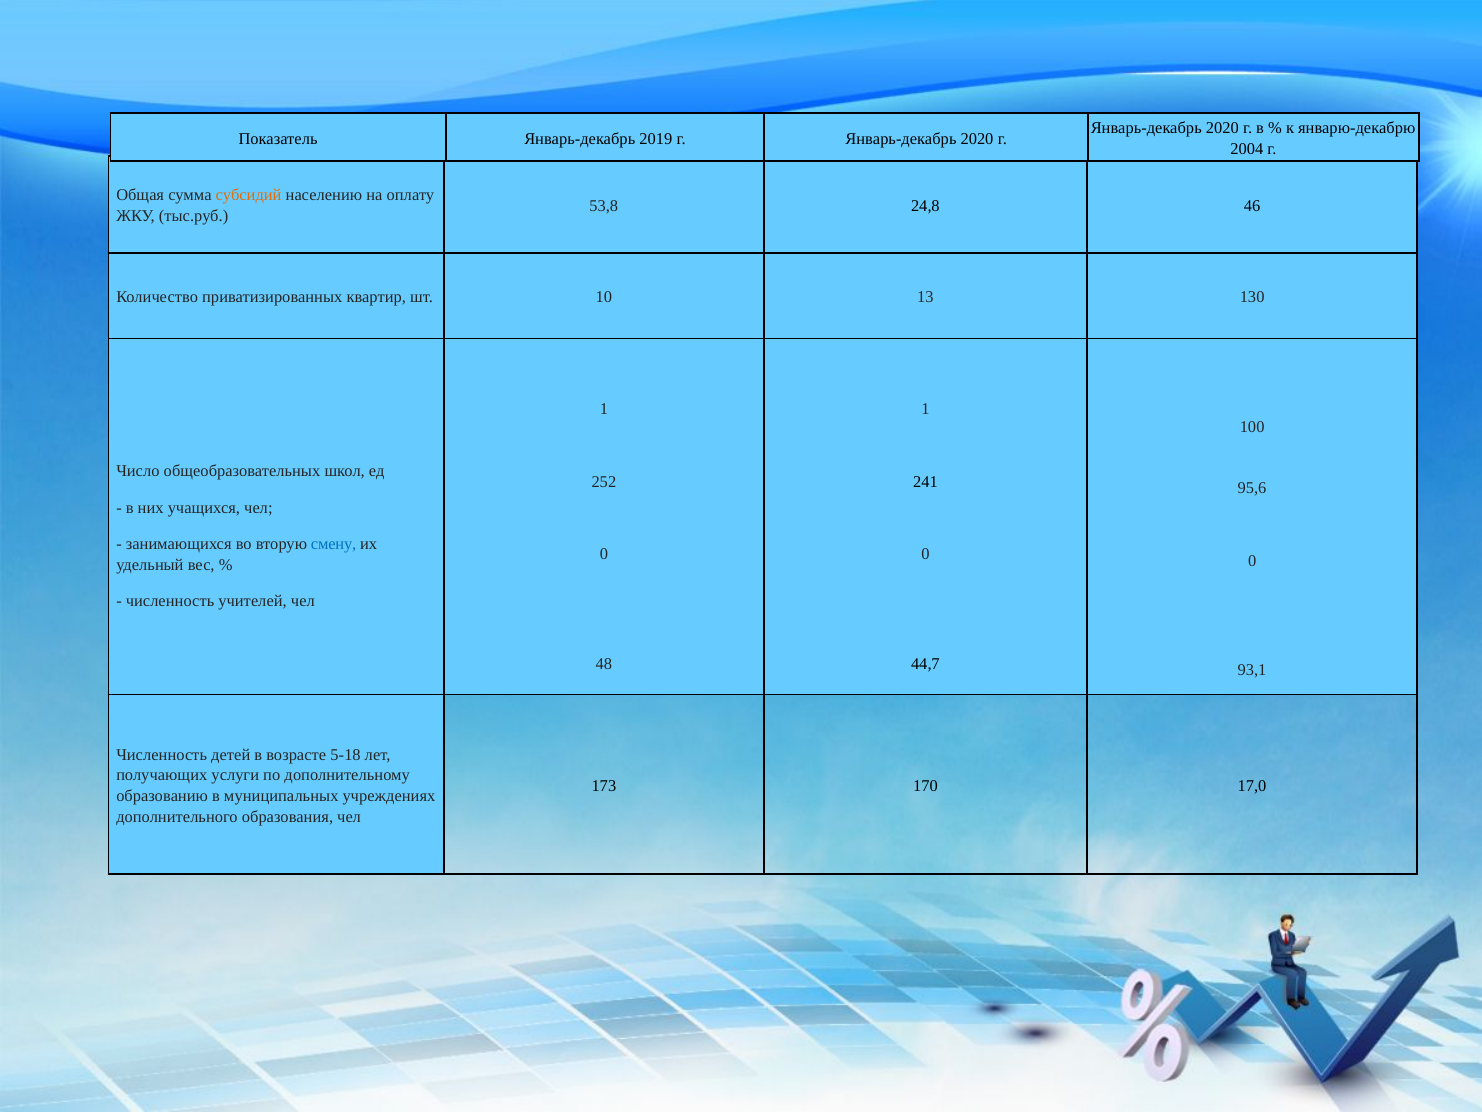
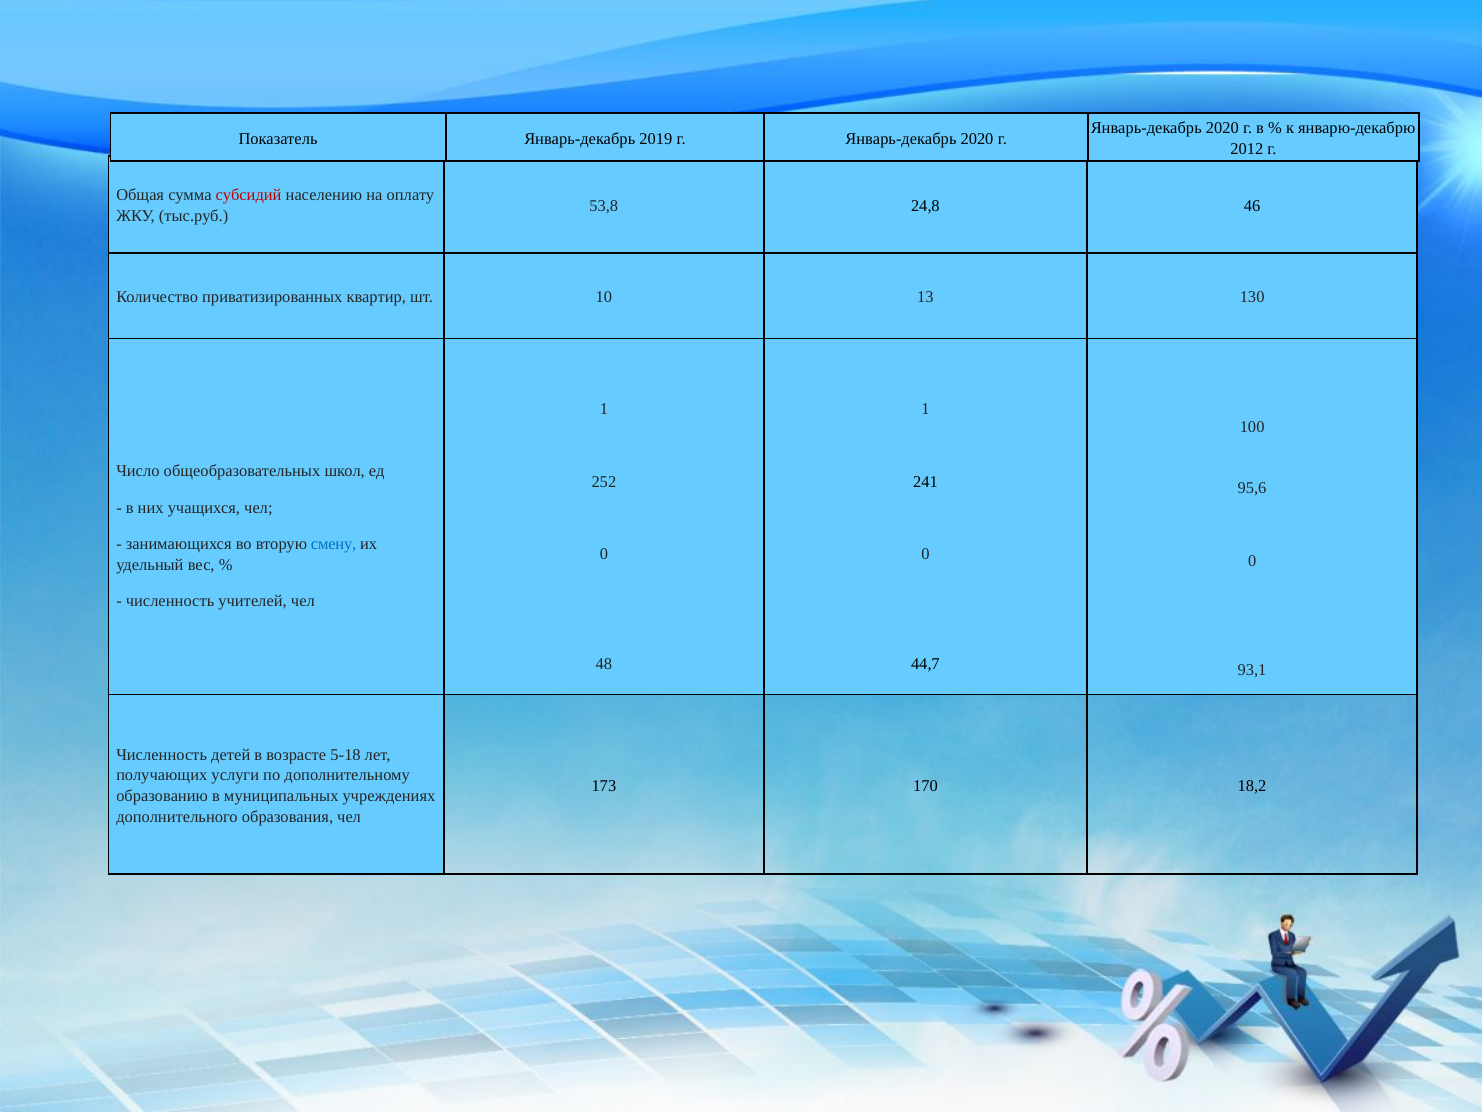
2004: 2004 -> 2012
субсидий colour: orange -> red
17,0: 17,0 -> 18,2
